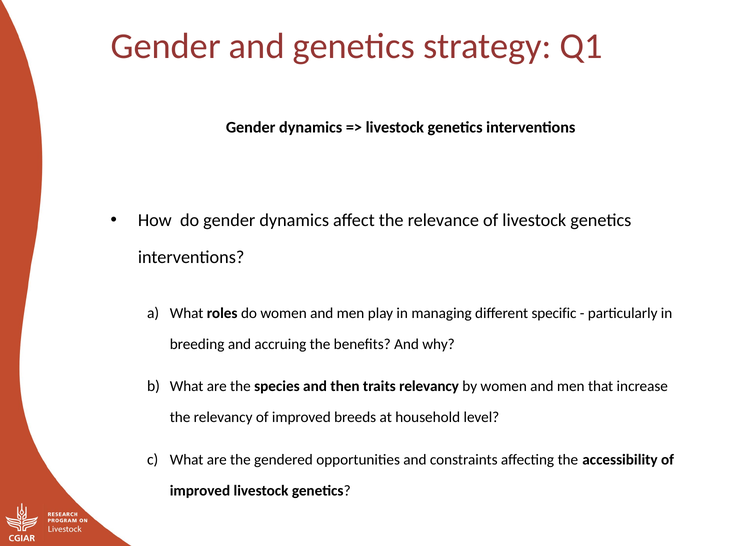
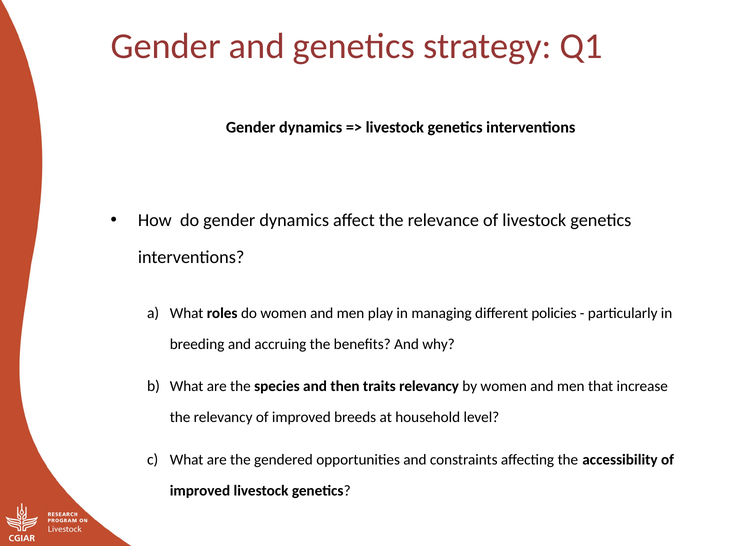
specific: specific -> policies
